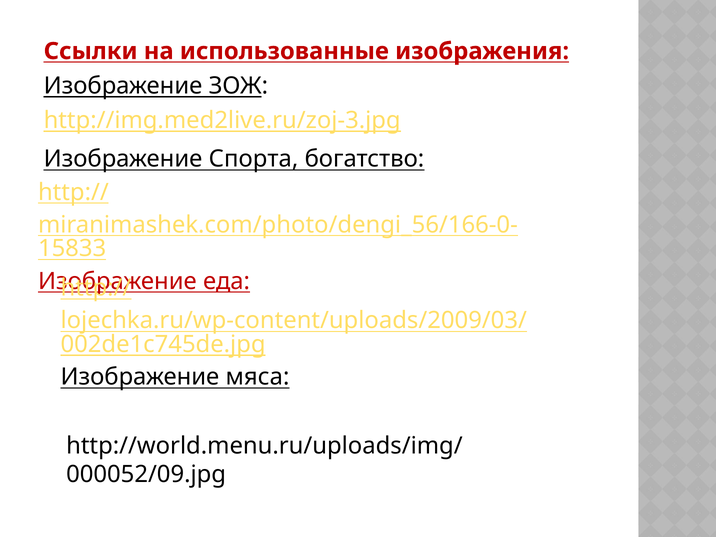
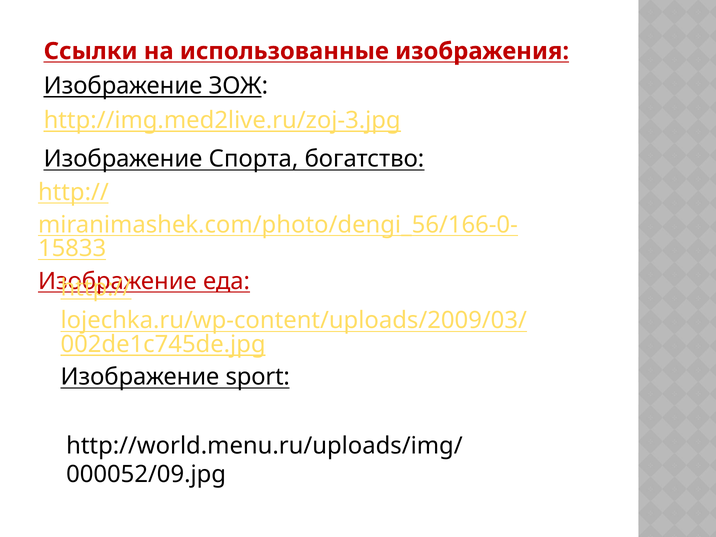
мяса: мяса -> sport
